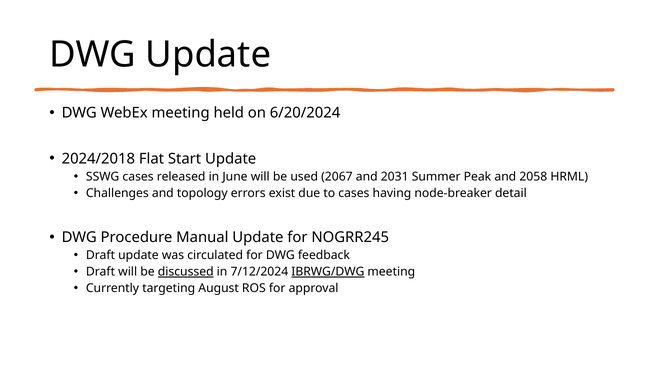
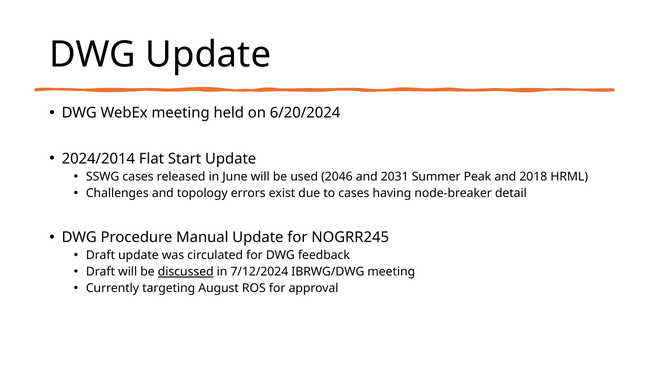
2024/2018: 2024/2018 -> 2024/2014
2067: 2067 -> 2046
2058: 2058 -> 2018
IBRWG/DWG underline: present -> none
